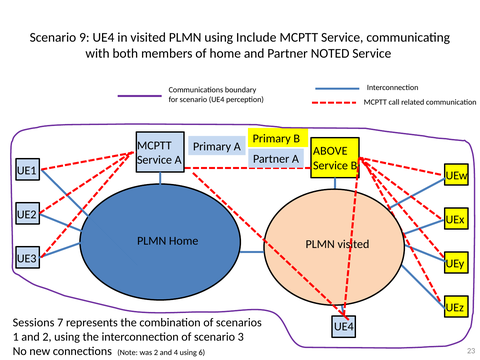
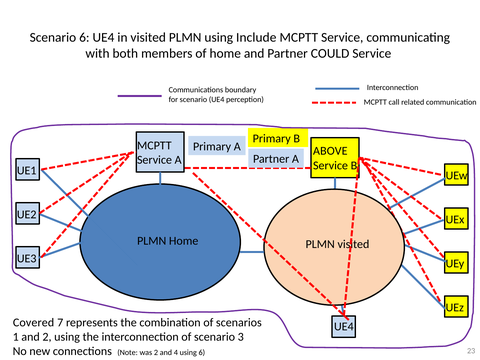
Scenario 9: 9 -> 6
NOTED: NOTED -> COULD
Sessions: Sessions -> Covered
